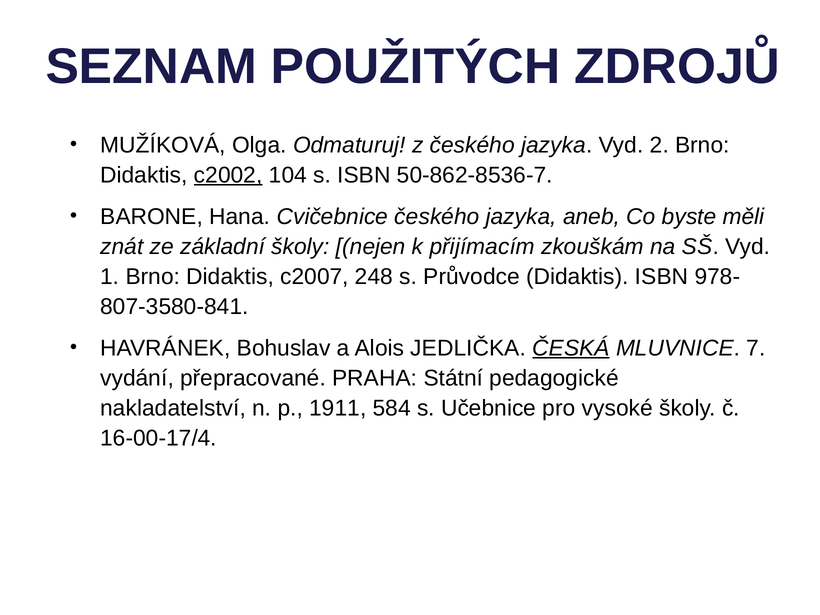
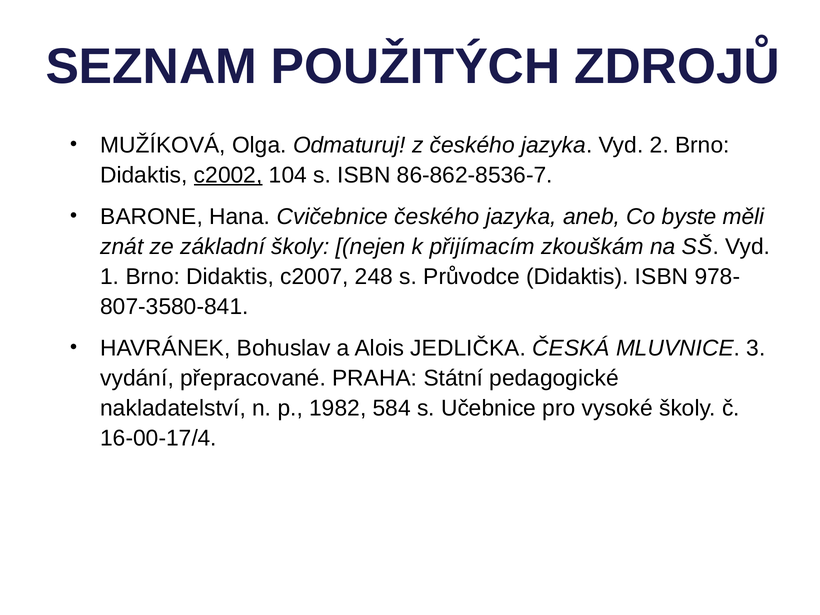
50-862-8536-7: 50-862-8536-7 -> 86-862-8536-7
ČESKÁ underline: present -> none
7: 7 -> 3
1911: 1911 -> 1982
